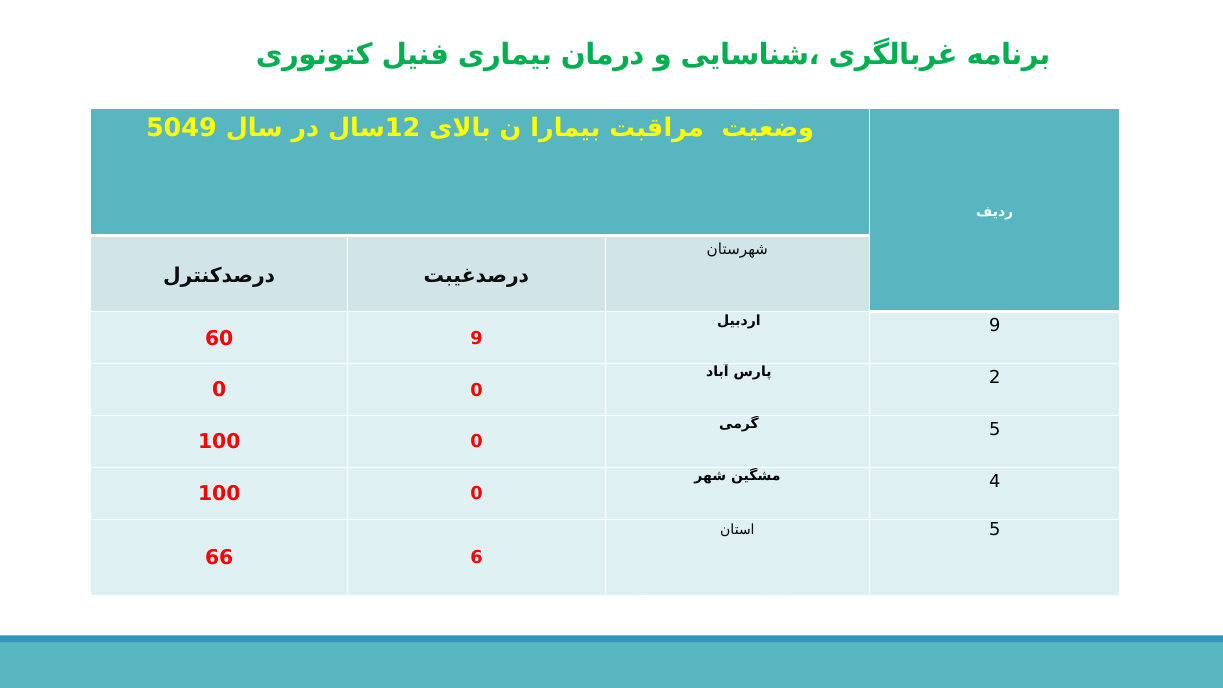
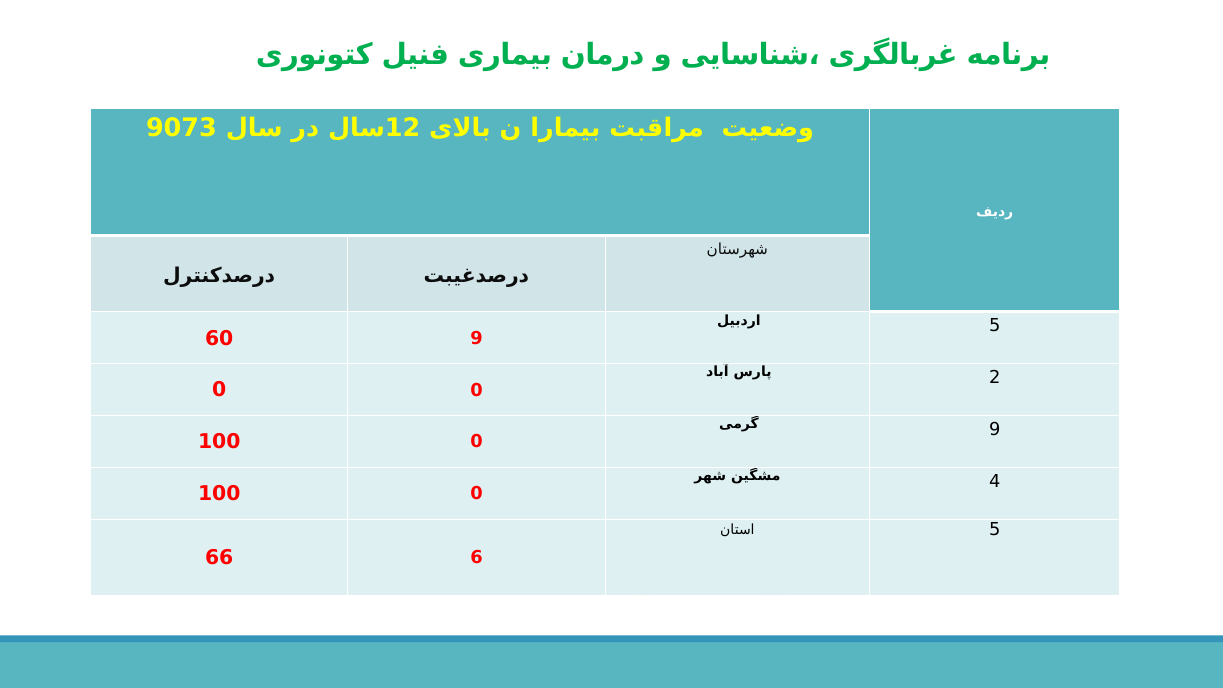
5049: 5049 -> 9073
9 at (995, 326): 9 -> 5
5 at (995, 429): 5 -> 9
